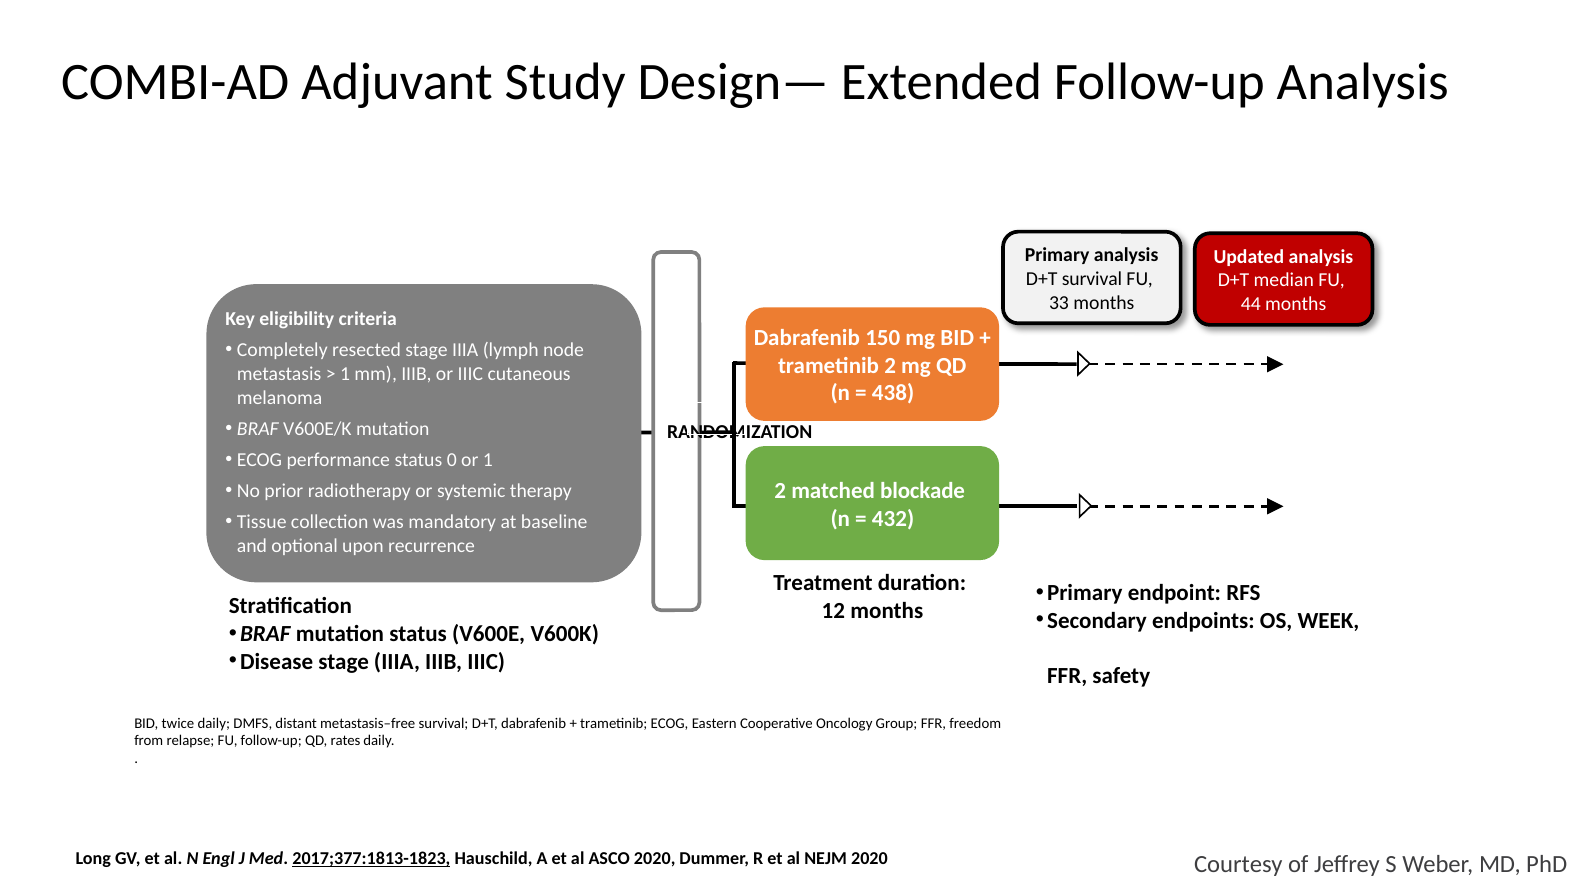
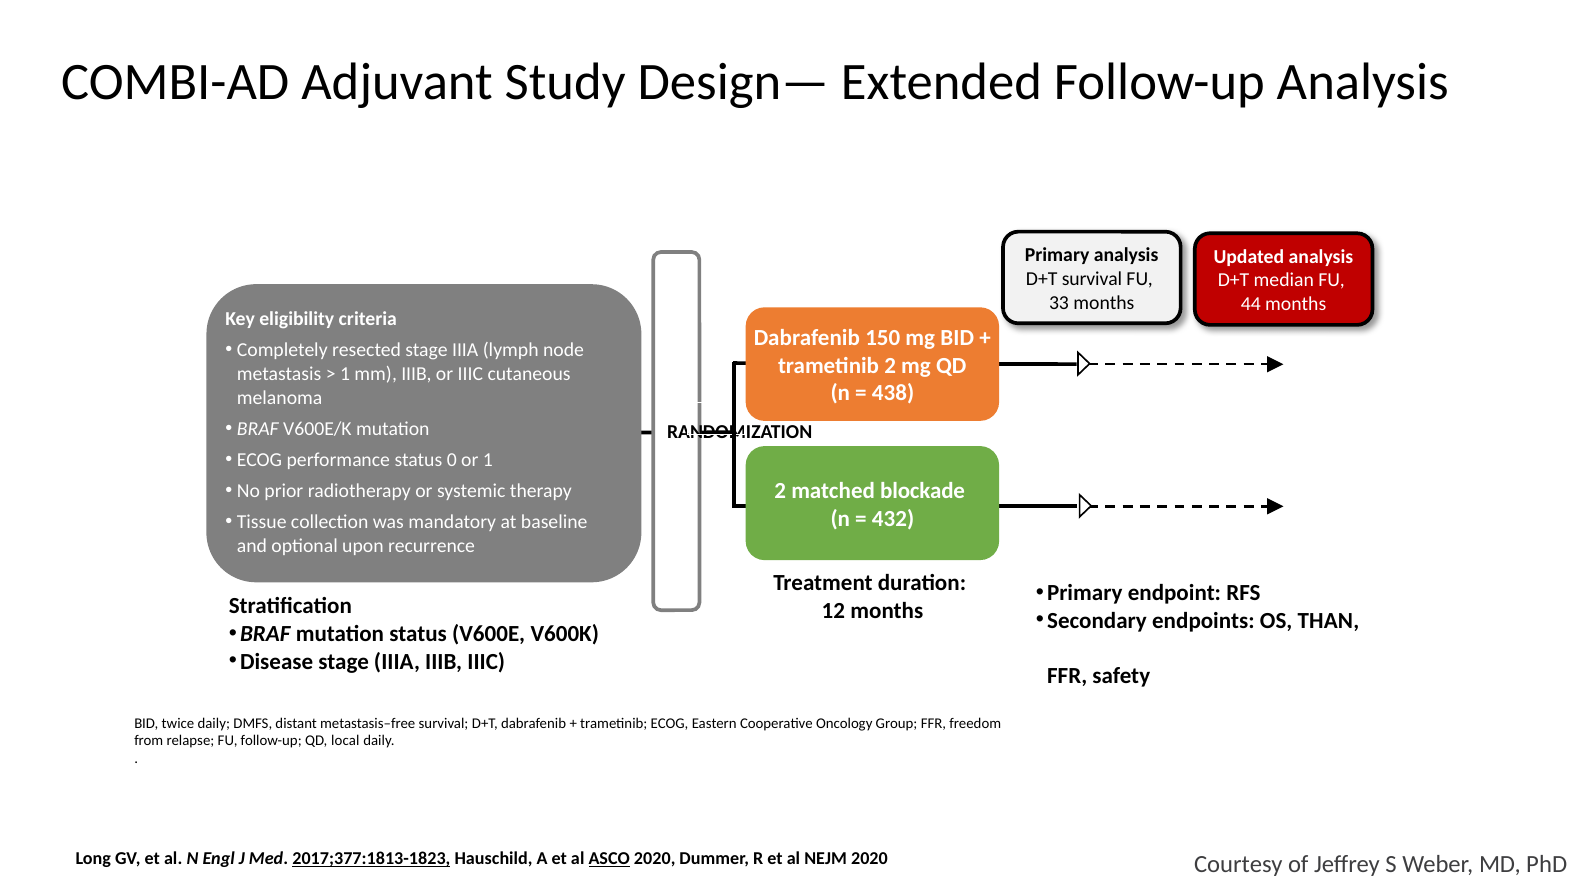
WEEK: WEEK -> THAN
rates: rates -> local
ASCO underline: none -> present
